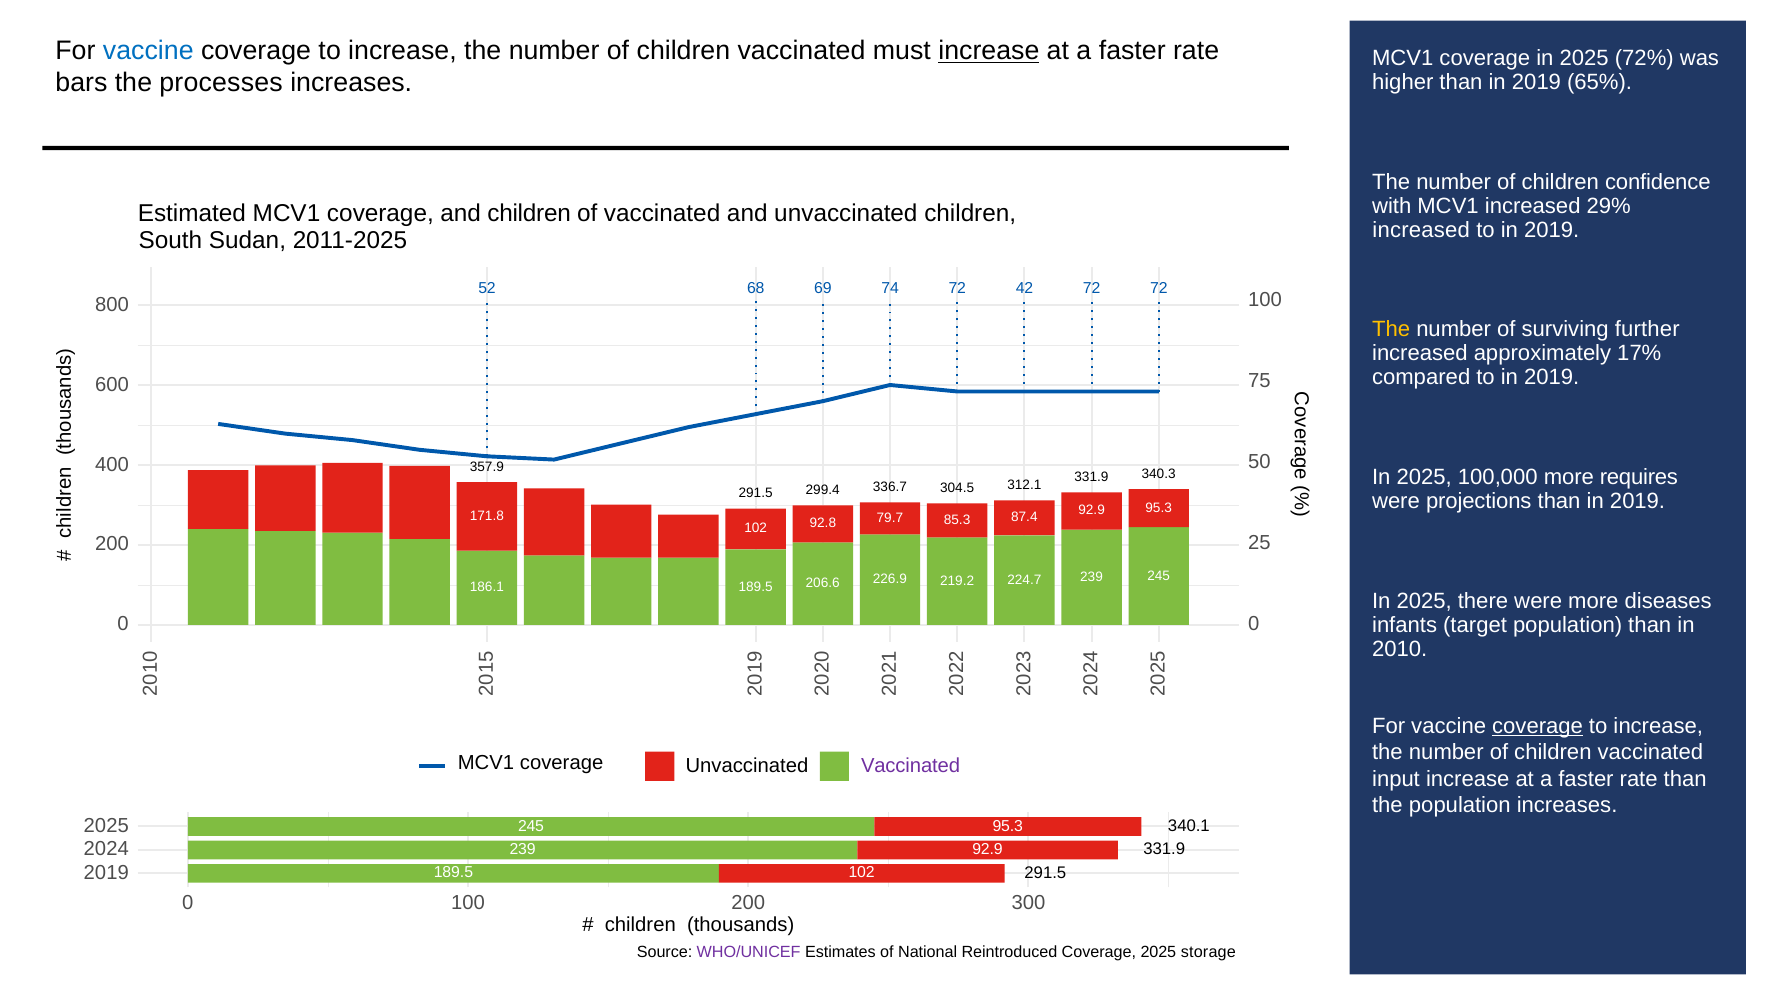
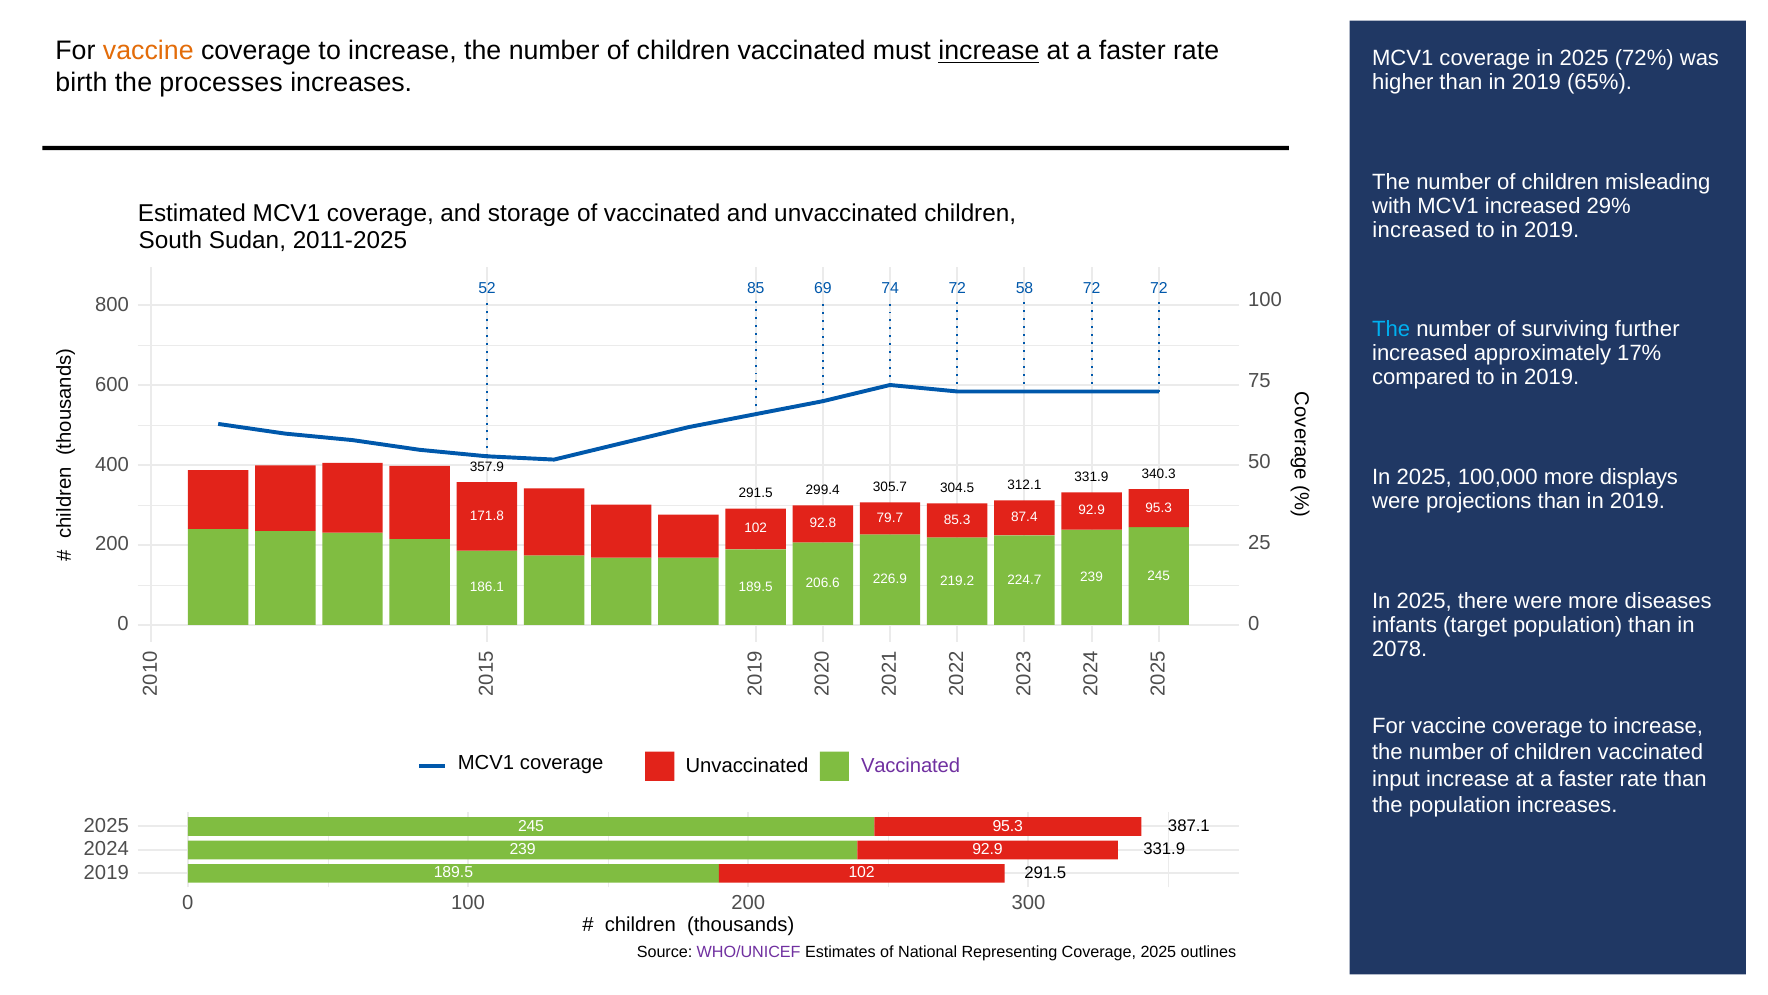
vaccine at (148, 51) colour: blue -> orange
bars: bars -> birth
confidence: confidence -> misleading
and children: children -> storage
68: 68 -> 85
42: 42 -> 58
The at (1391, 330) colour: yellow -> light blue
requires: requires -> displays
336.7: 336.7 -> 305.7
2010: 2010 -> 2078
coverage at (1538, 725) underline: present -> none
340.1: 340.1 -> 387.1
Reintroduced: Reintroduced -> Representing
storage: storage -> outlines
